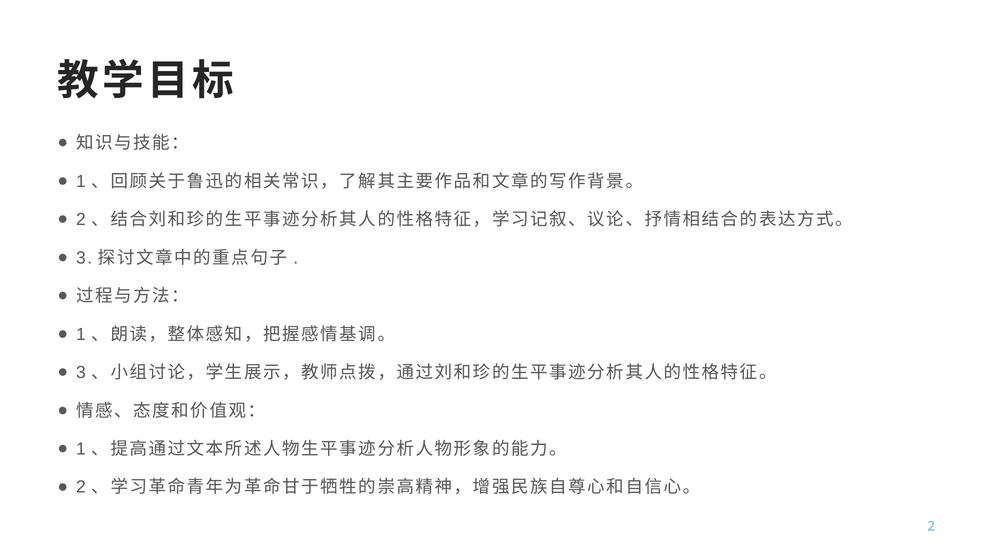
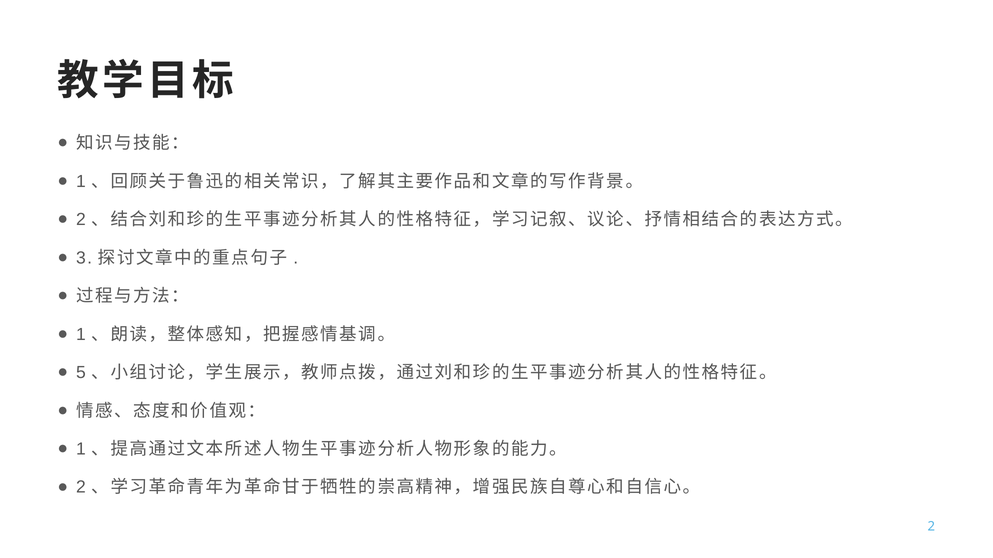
3 at (81, 373): 3 -> 5
